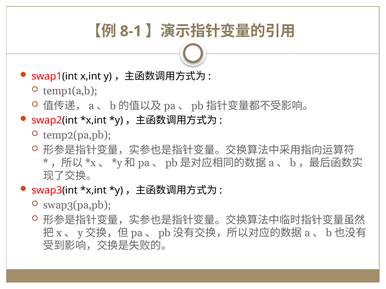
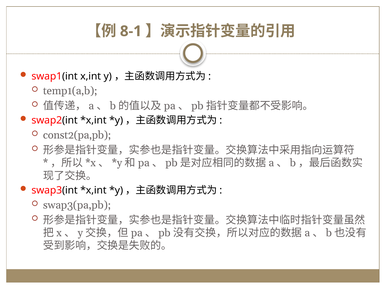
temp2(pa,pb: temp2(pa,pb -> const2(pa,pb
